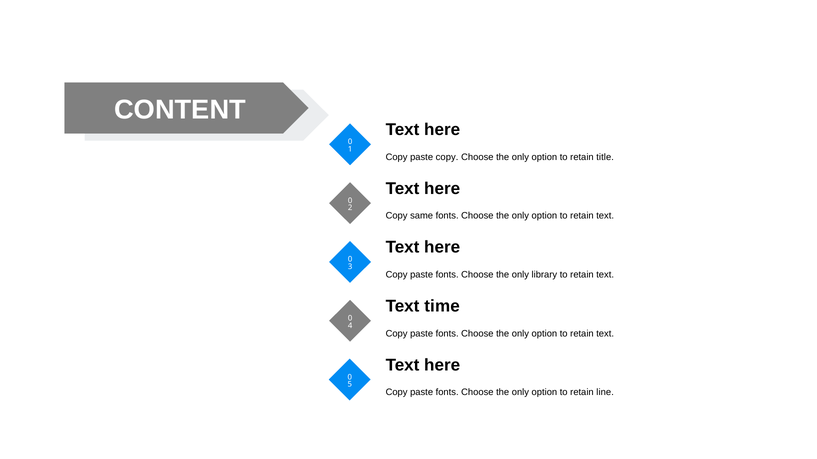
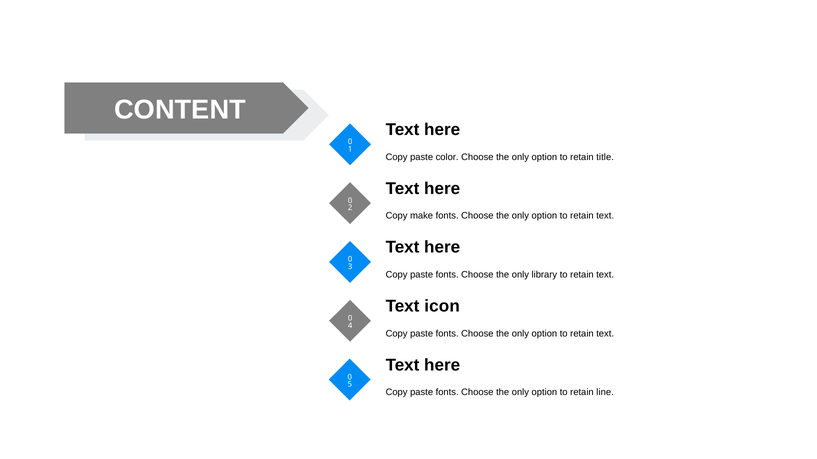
paste copy: copy -> color
same: same -> make
time: time -> icon
